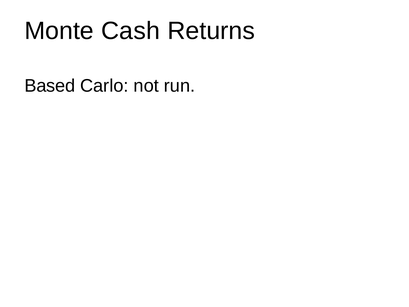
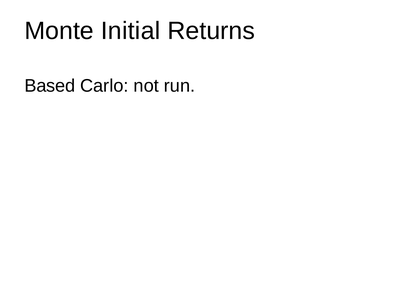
Cash: Cash -> Initial
